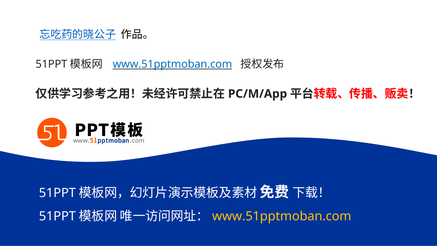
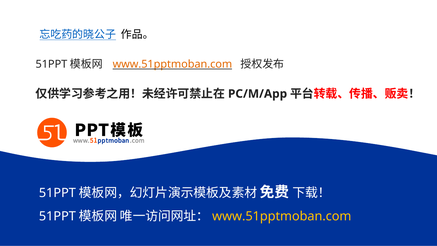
www.51pptmoban.com at (172, 64) colour: blue -> orange
